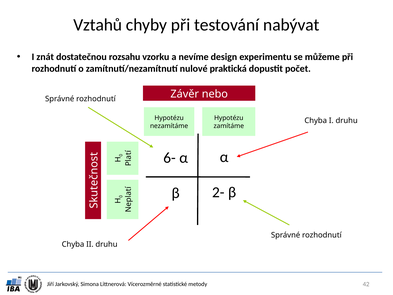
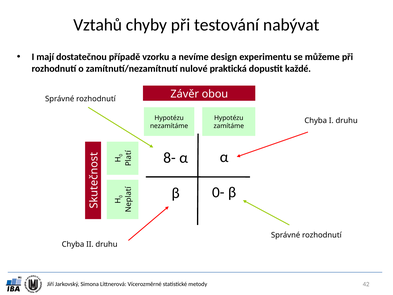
znát: znát -> mají
rozsahu: rozsahu -> případě
počet: počet -> každé
nebo: nebo -> obou
6-: 6- -> 8-
2-: 2- -> 0-
